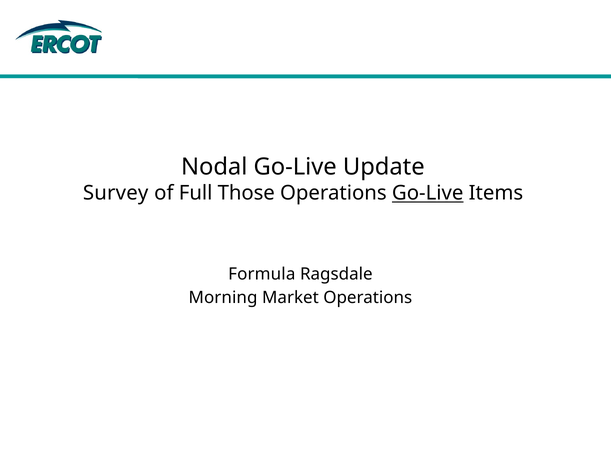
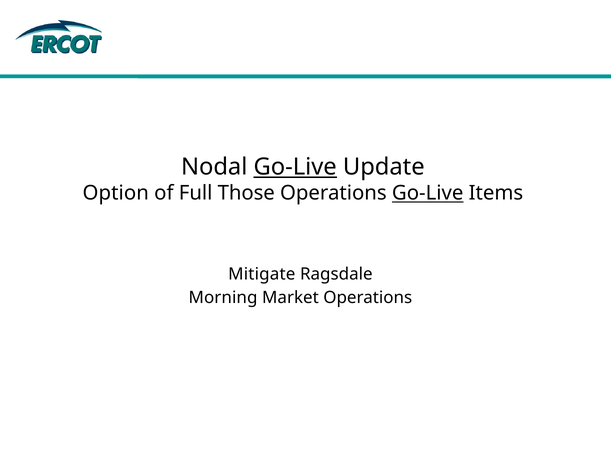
Go-Live at (295, 167) underline: none -> present
Survey: Survey -> Option
Formula: Formula -> Mitigate
